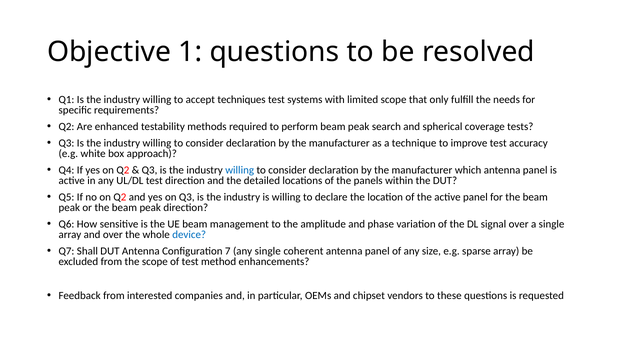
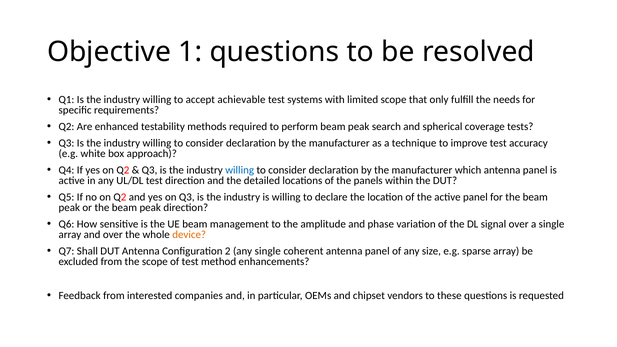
techniques: techniques -> achievable
device colour: blue -> orange
7: 7 -> 2
